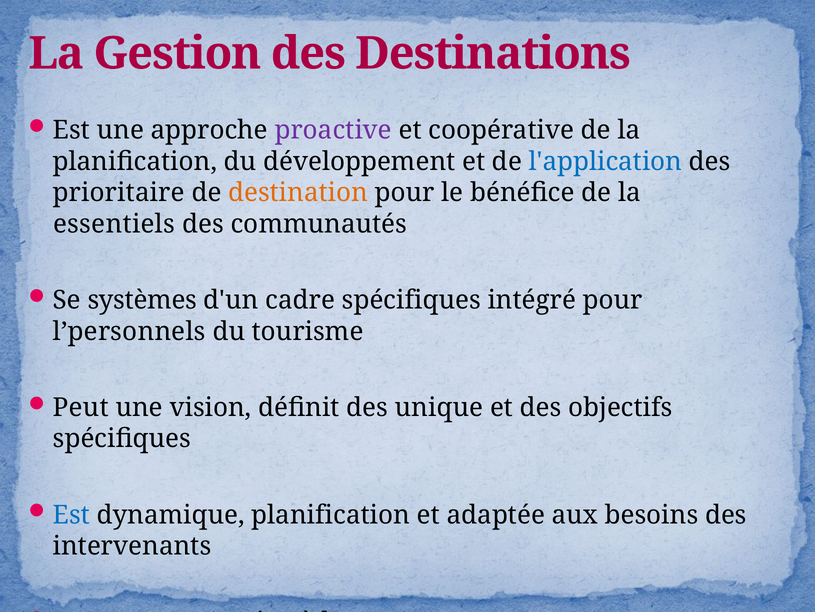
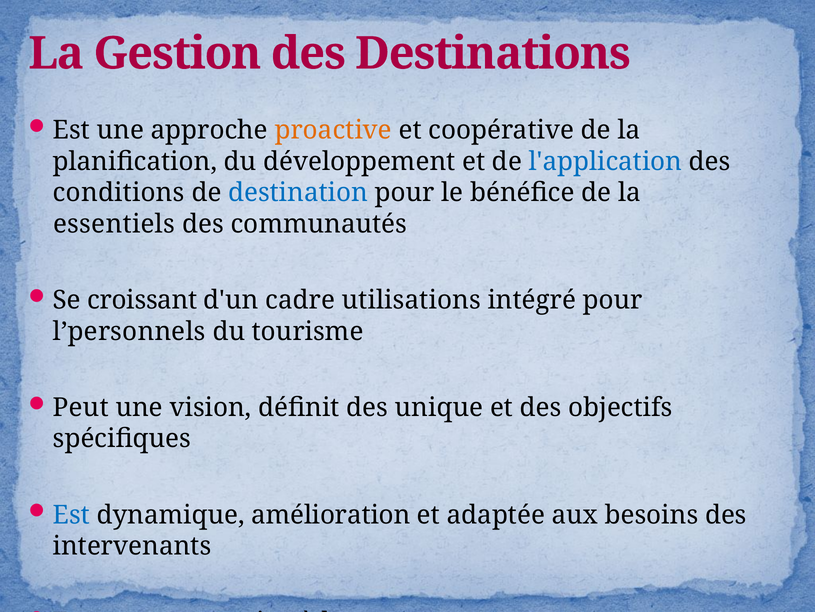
proactive colour: purple -> orange
prioritaire: prioritaire -> conditions
destination colour: orange -> blue
systèmes: systèmes -> croissant
cadre spécifiques: spécifiques -> utilisations
dynamique planification: planification -> amélioration
